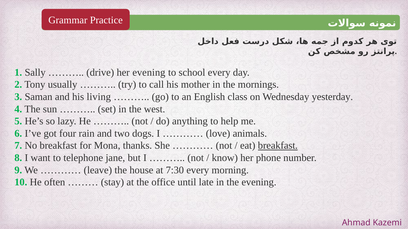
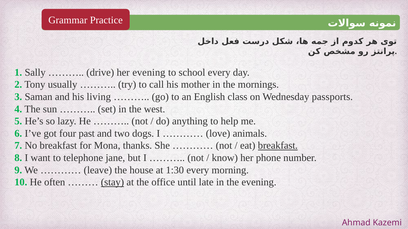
yesterday: yesterday -> passports
rain: rain -> past
7:30: 7:30 -> 1:30
stay underline: none -> present
